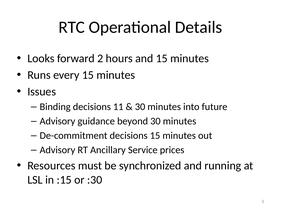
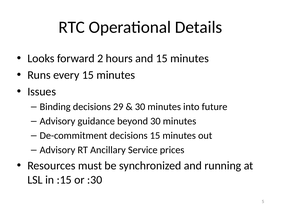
11: 11 -> 29
